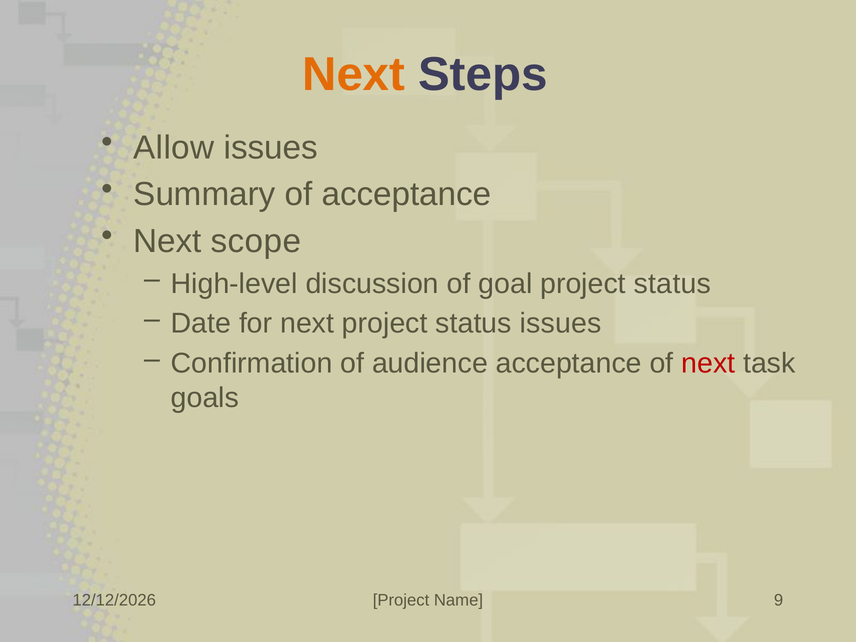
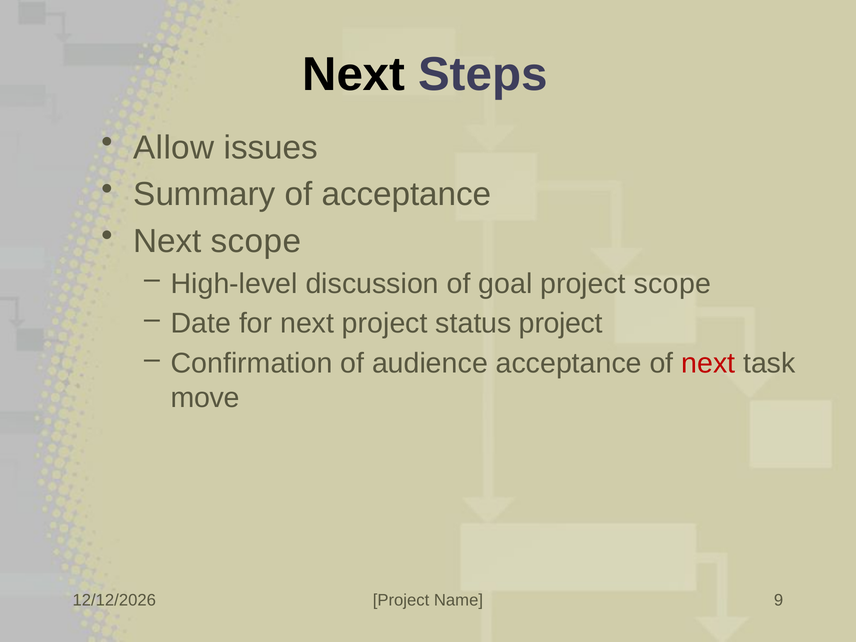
Next at (354, 75) colour: orange -> black
status at (672, 284): status -> scope
status issues: issues -> project
goals: goals -> move
